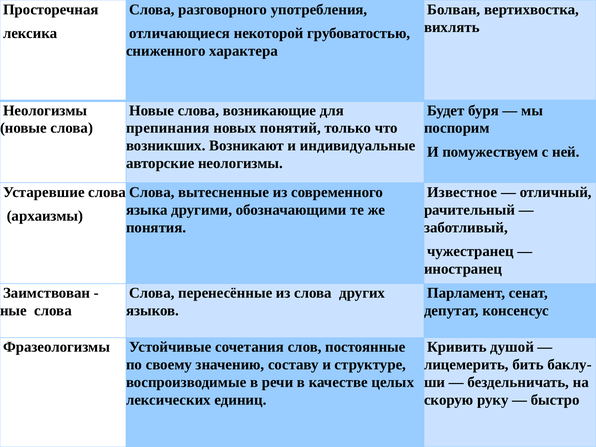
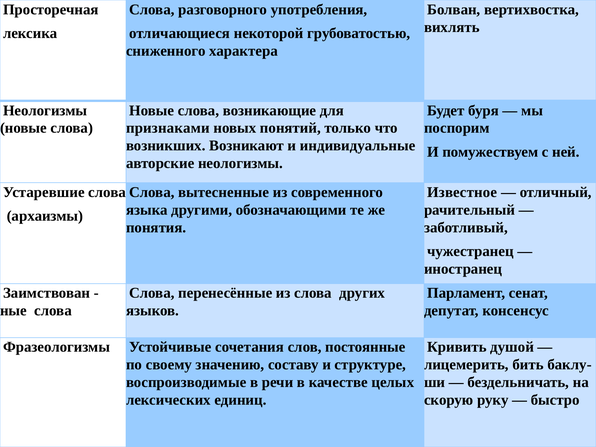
препинания: препинания -> признаками
